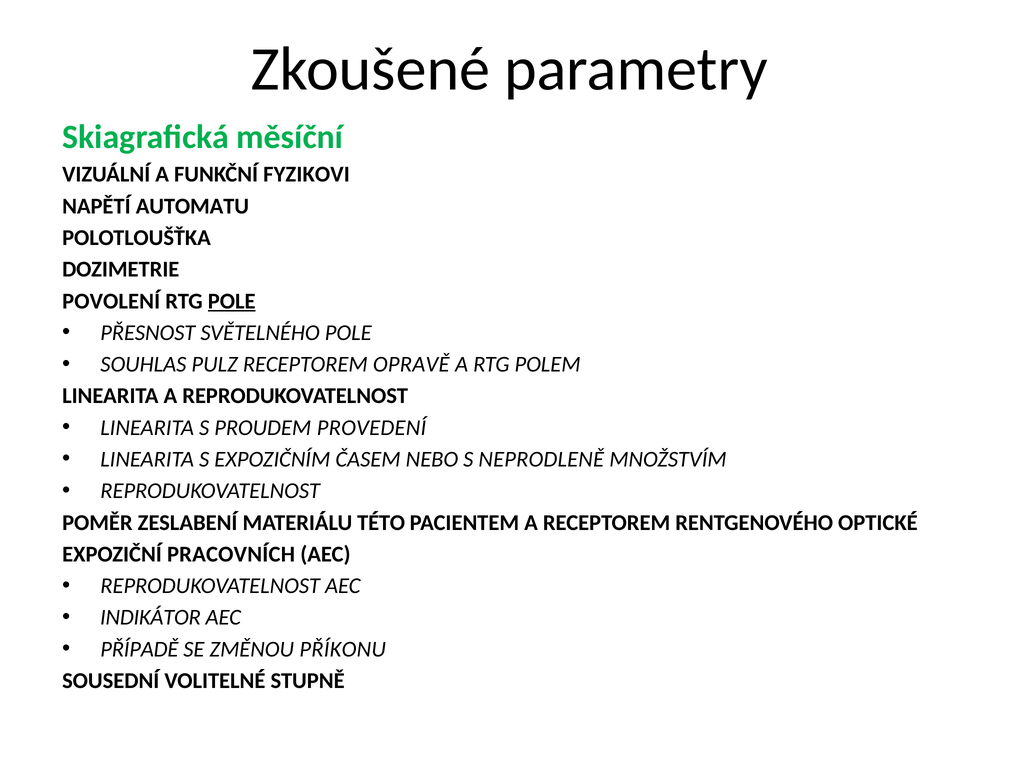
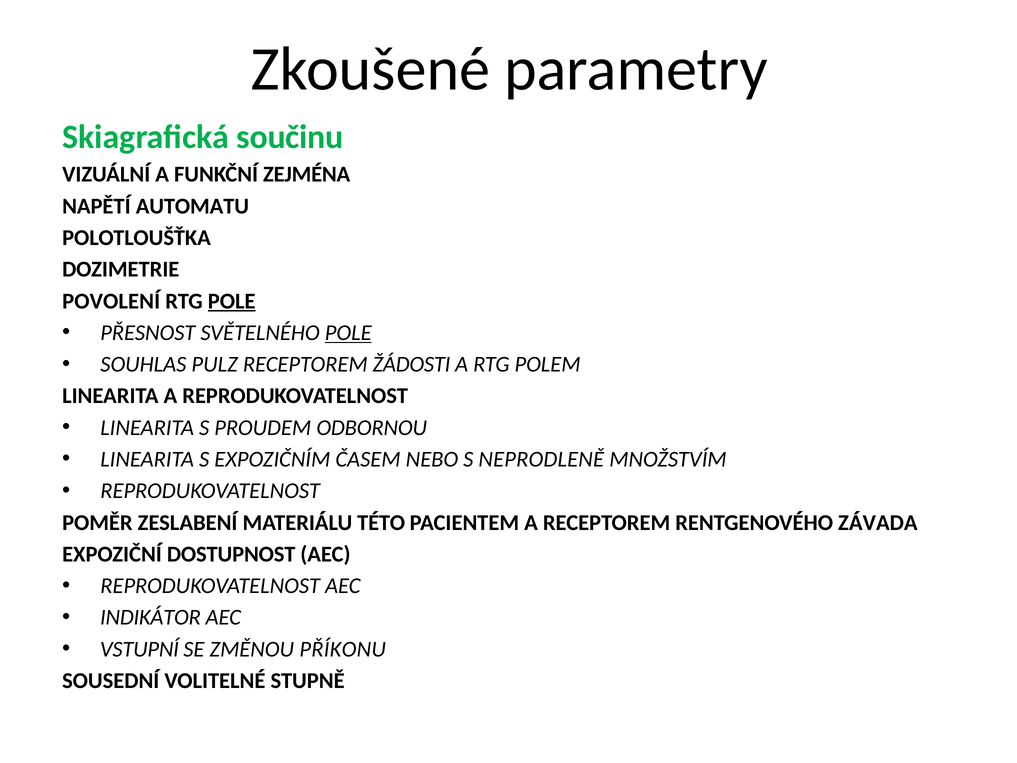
měsíční: měsíční -> součinu
FYZIKOVI: FYZIKOVI -> ZEJMÉNA
POLE at (348, 333) underline: none -> present
OPRAVĚ: OPRAVĚ -> ŽÁDOSTI
PROVEDENÍ: PROVEDENÍ -> ODBORNOU
OPTICKÉ: OPTICKÉ -> ZÁVADA
PRACOVNÍCH: PRACOVNÍCH -> DOSTUPNOST
PŘÍPADĚ: PŘÍPADĚ -> VSTUPNÍ
